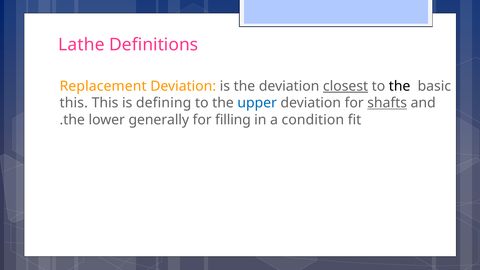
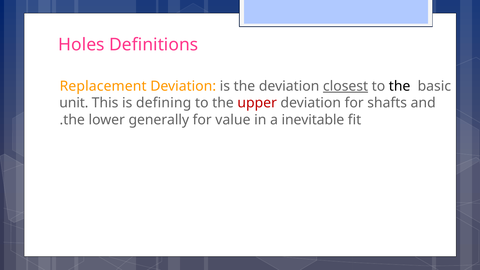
Lathe: Lathe -> Holes
this at (74, 103): this -> unit
upper colour: blue -> red
shafts underline: present -> none
filling: filling -> value
condition: condition -> inevitable
